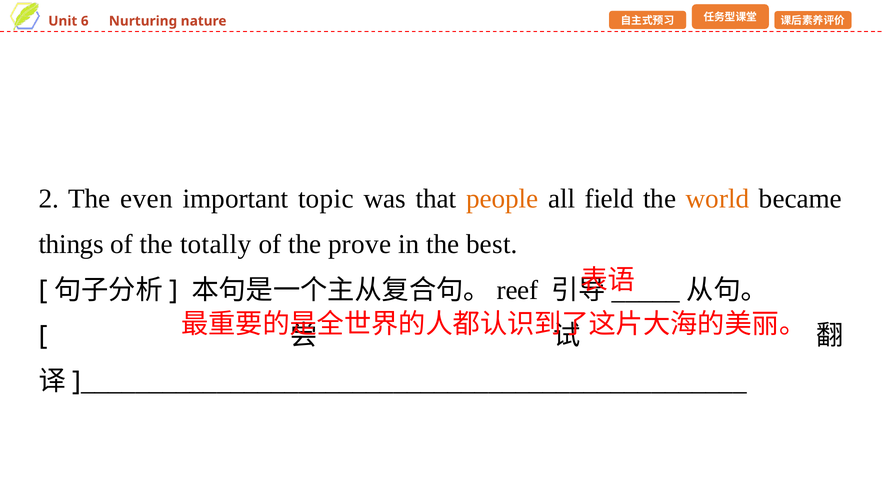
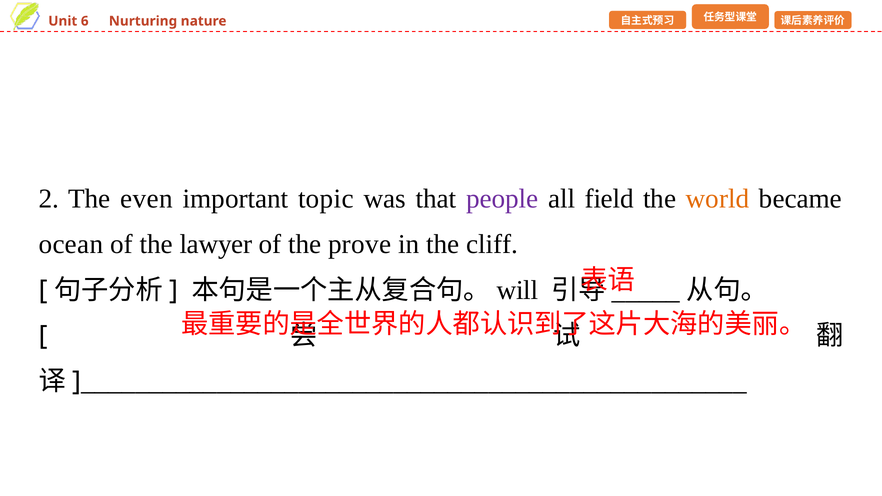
people colour: orange -> purple
things: things -> ocean
totally: totally -> lawyer
best: best -> cliff
reef: reef -> will
